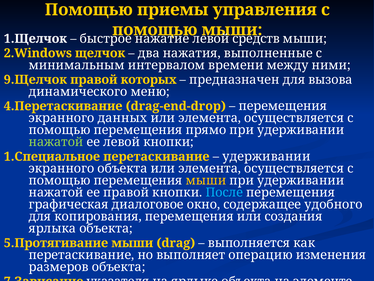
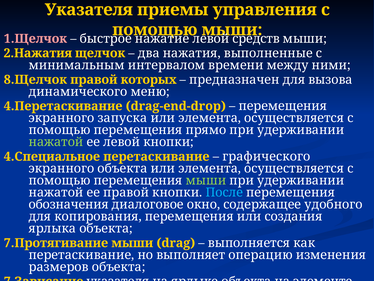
Помощью at (89, 10): Помощью -> Указателя
1.Щелчок colour: white -> pink
2.Windows: 2.Windows -> 2.Нажатия
9.Щелчок: 9.Щелчок -> 8.Щелчок
данных: данных -> запуска
1.Специальное: 1.Специальное -> 4.Специальное
удерживании at (266, 156): удерживании -> графического
мыши at (206, 180) colour: yellow -> light green
графическая: графическая -> обозначения
5.Протягивание: 5.Протягивание -> 7.Протягивание
